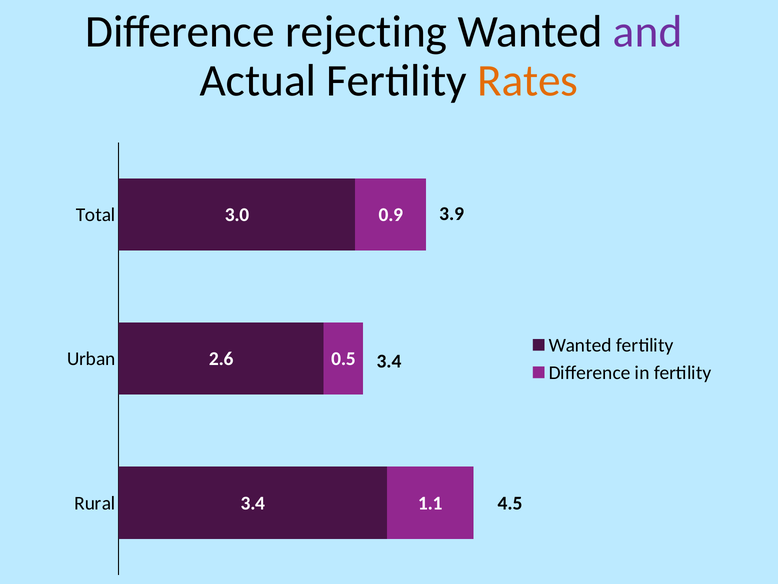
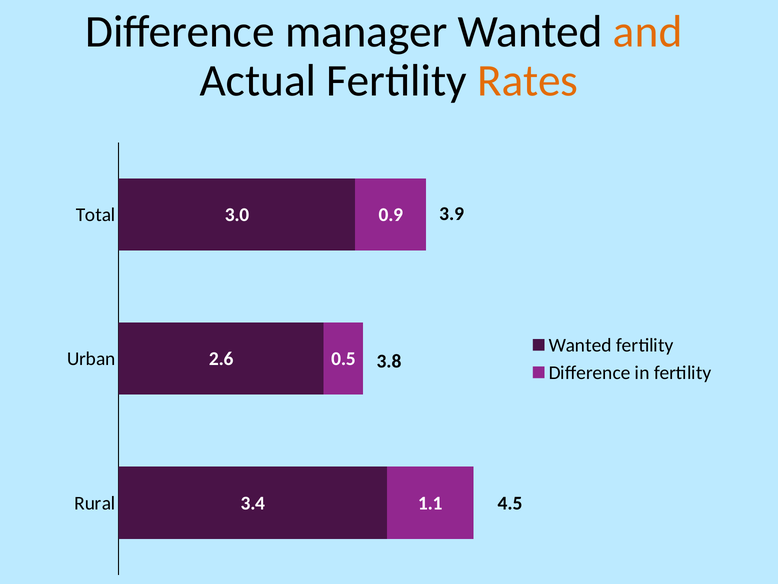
rejecting: rejecting -> manager
and colour: purple -> orange
3.4 at (389, 361): 3.4 -> 3.8
